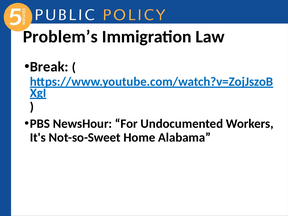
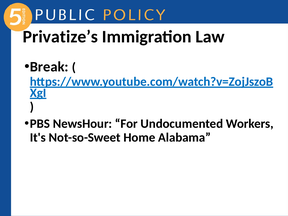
Problem’s: Problem’s -> Privatize’s
